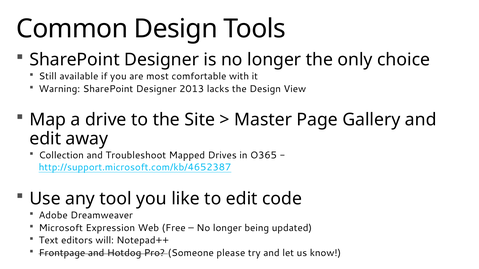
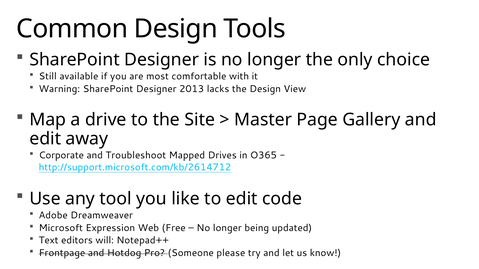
Collection: Collection -> Corporate
http://support.microsoft.com/kb/4652387: http://support.microsoft.com/kb/4652387 -> http://support.microsoft.com/kb/2614712
